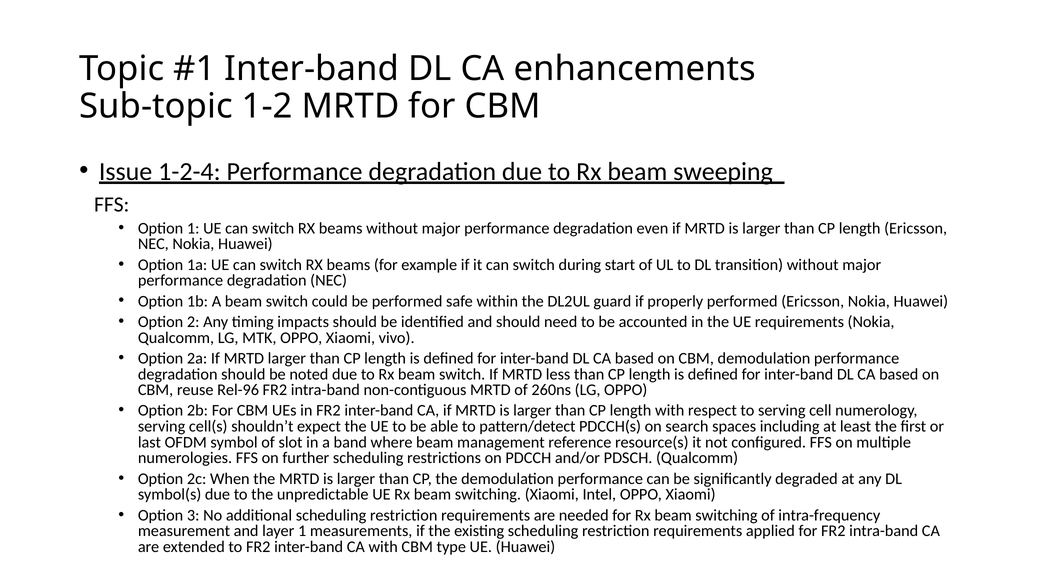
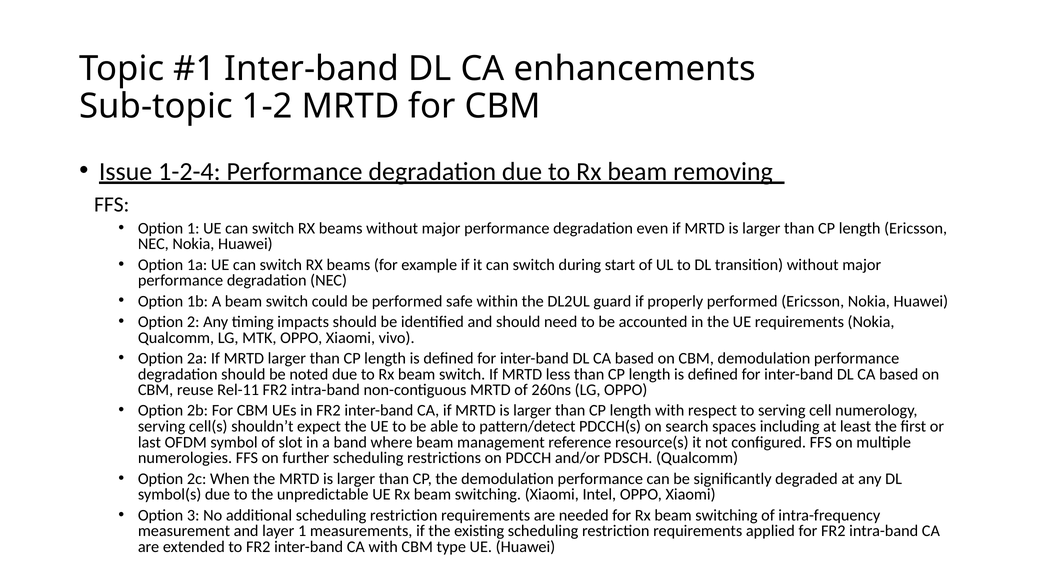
sweeping: sweeping -> removing
Rel-96: Rel-96 -> Rel-11
